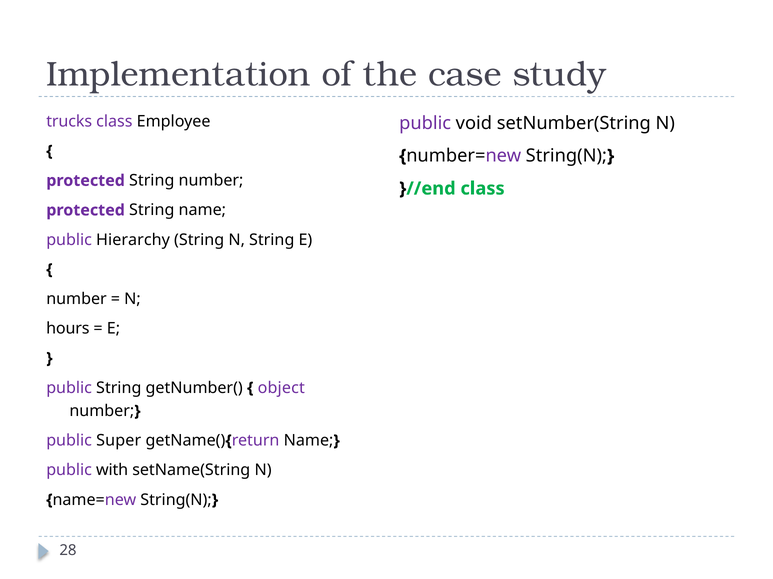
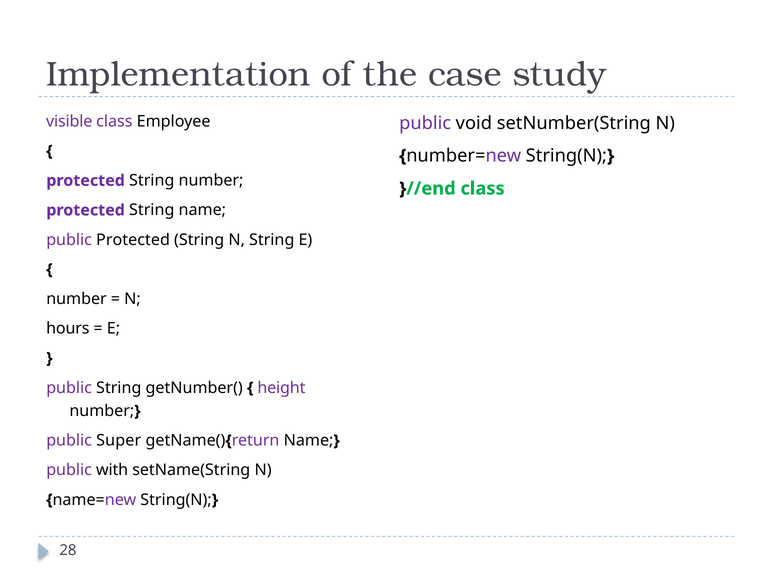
trucks: trucks -> visible
public Hierarchy: Hierarchy -> Protected
object: object -> height
